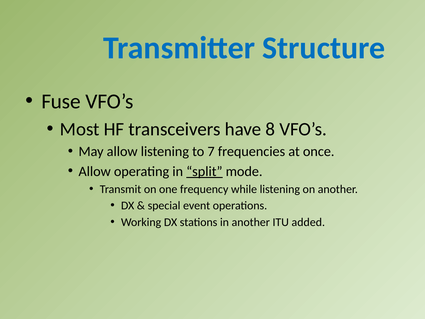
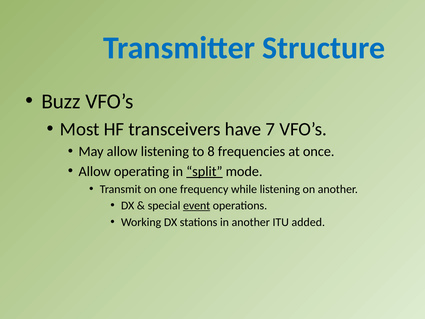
Fuse: Fuse -> Buzz
8: 8 -> 7
7: 7 -> 8
event underline: none -> present
